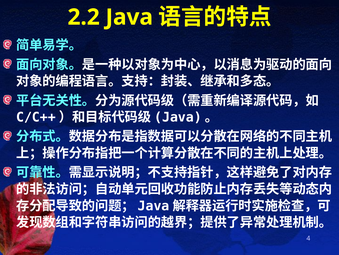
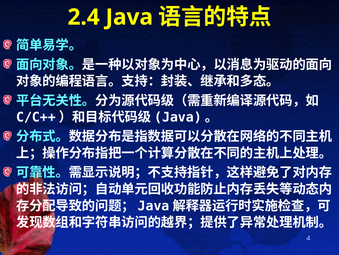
2.2: 2.2 -> 2.4
